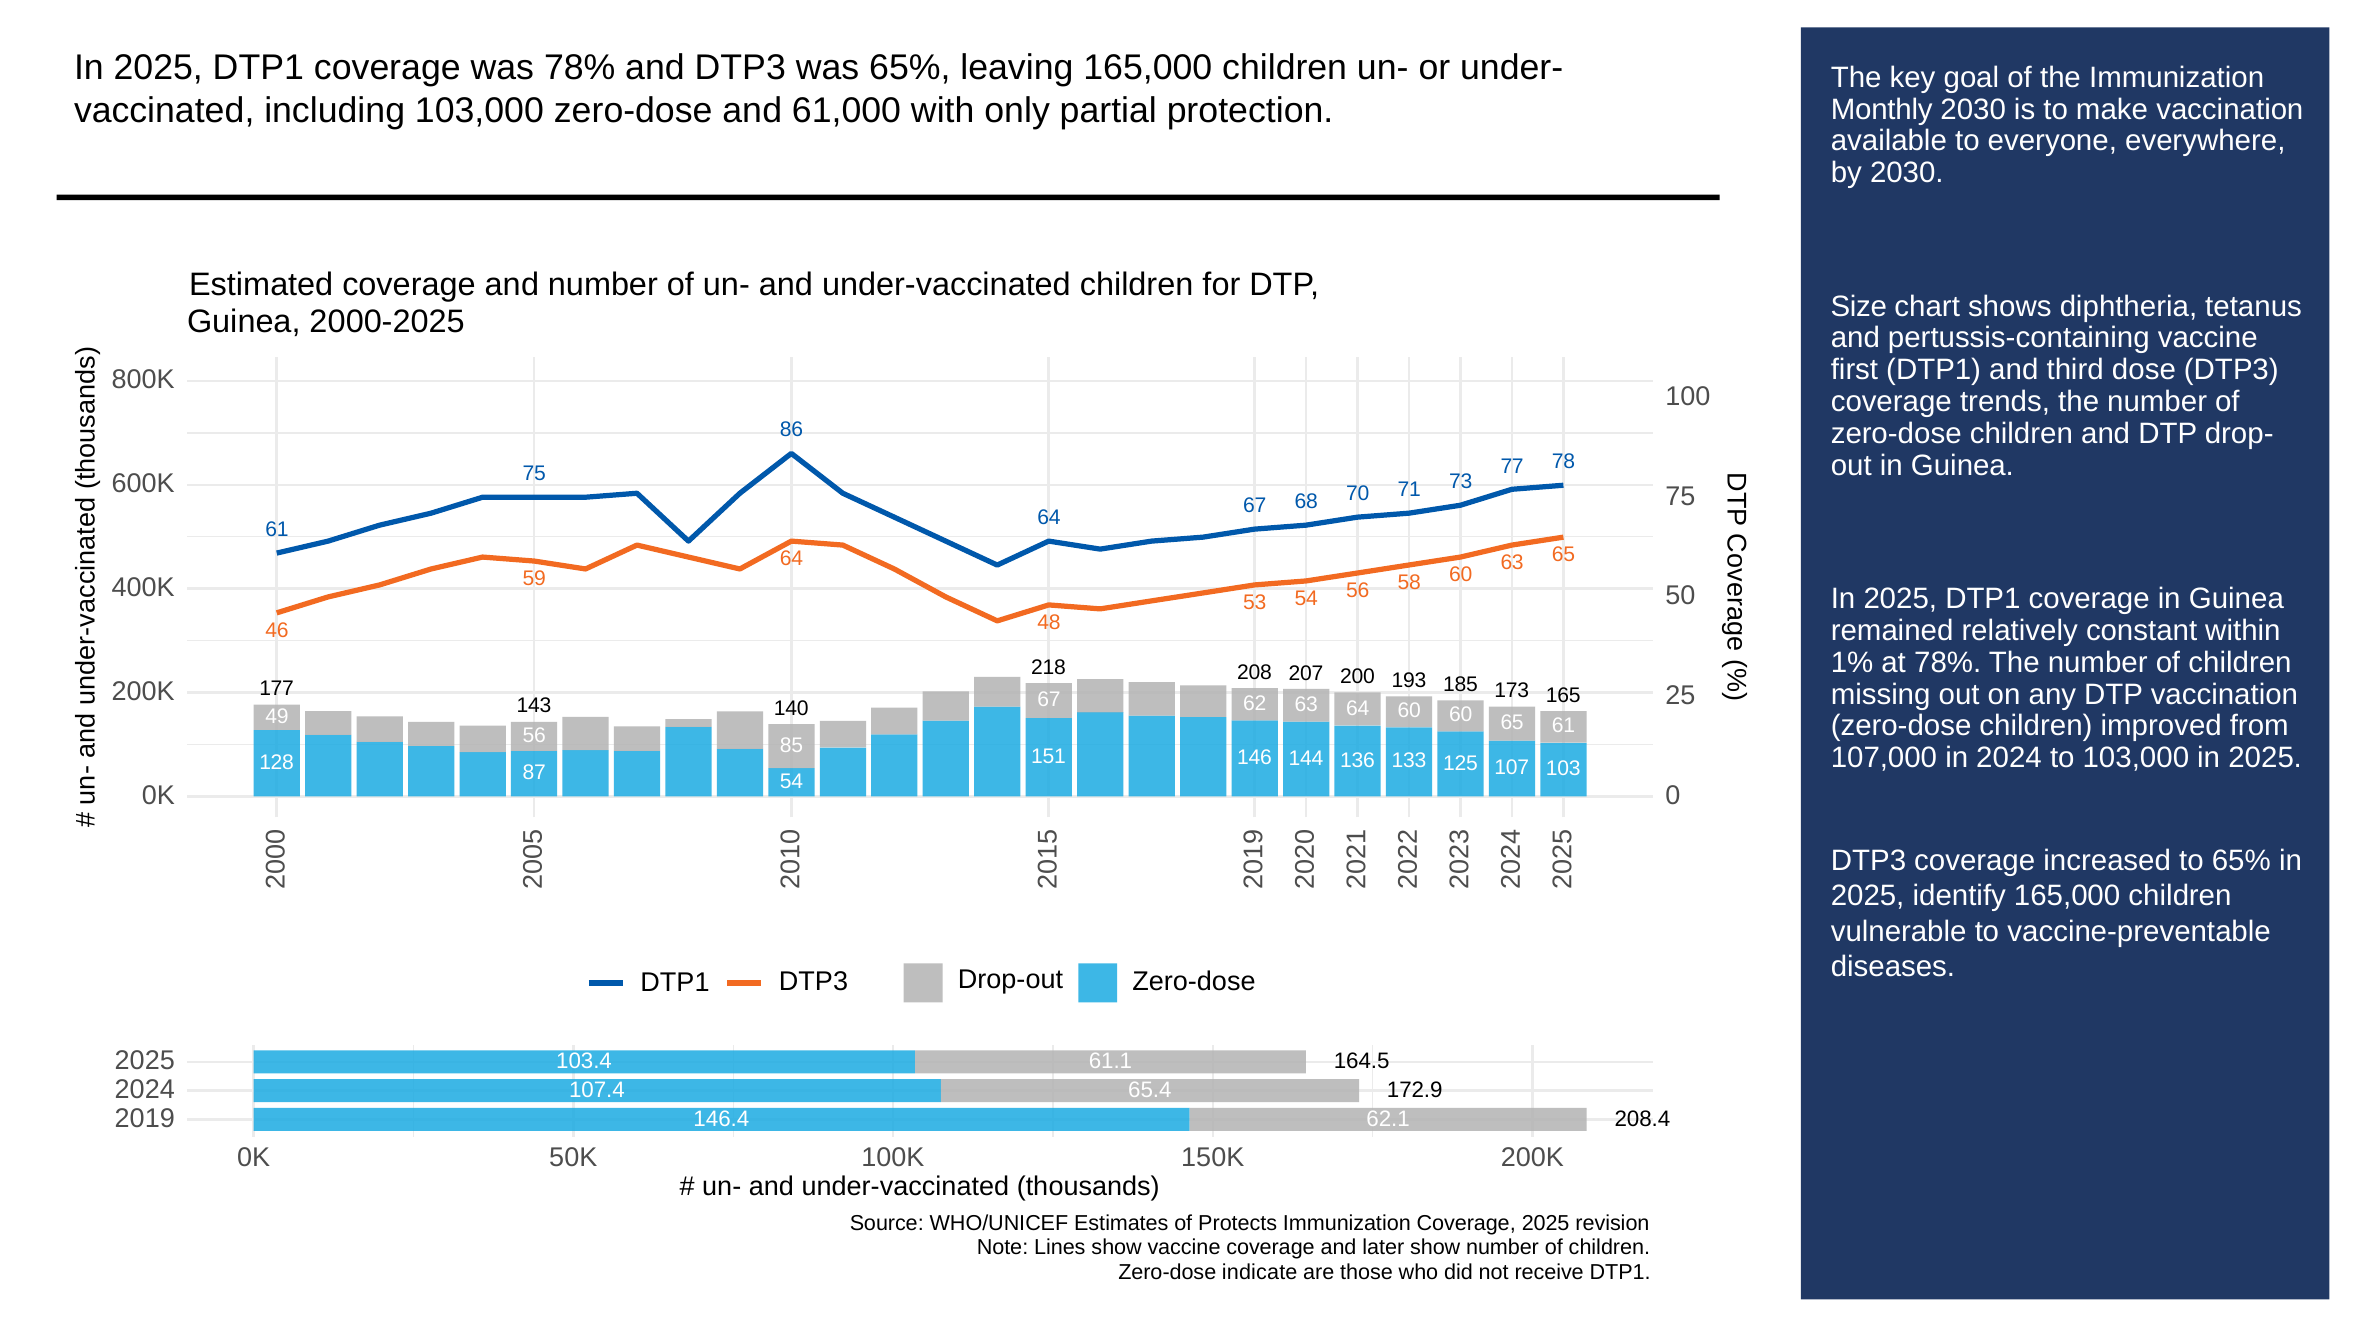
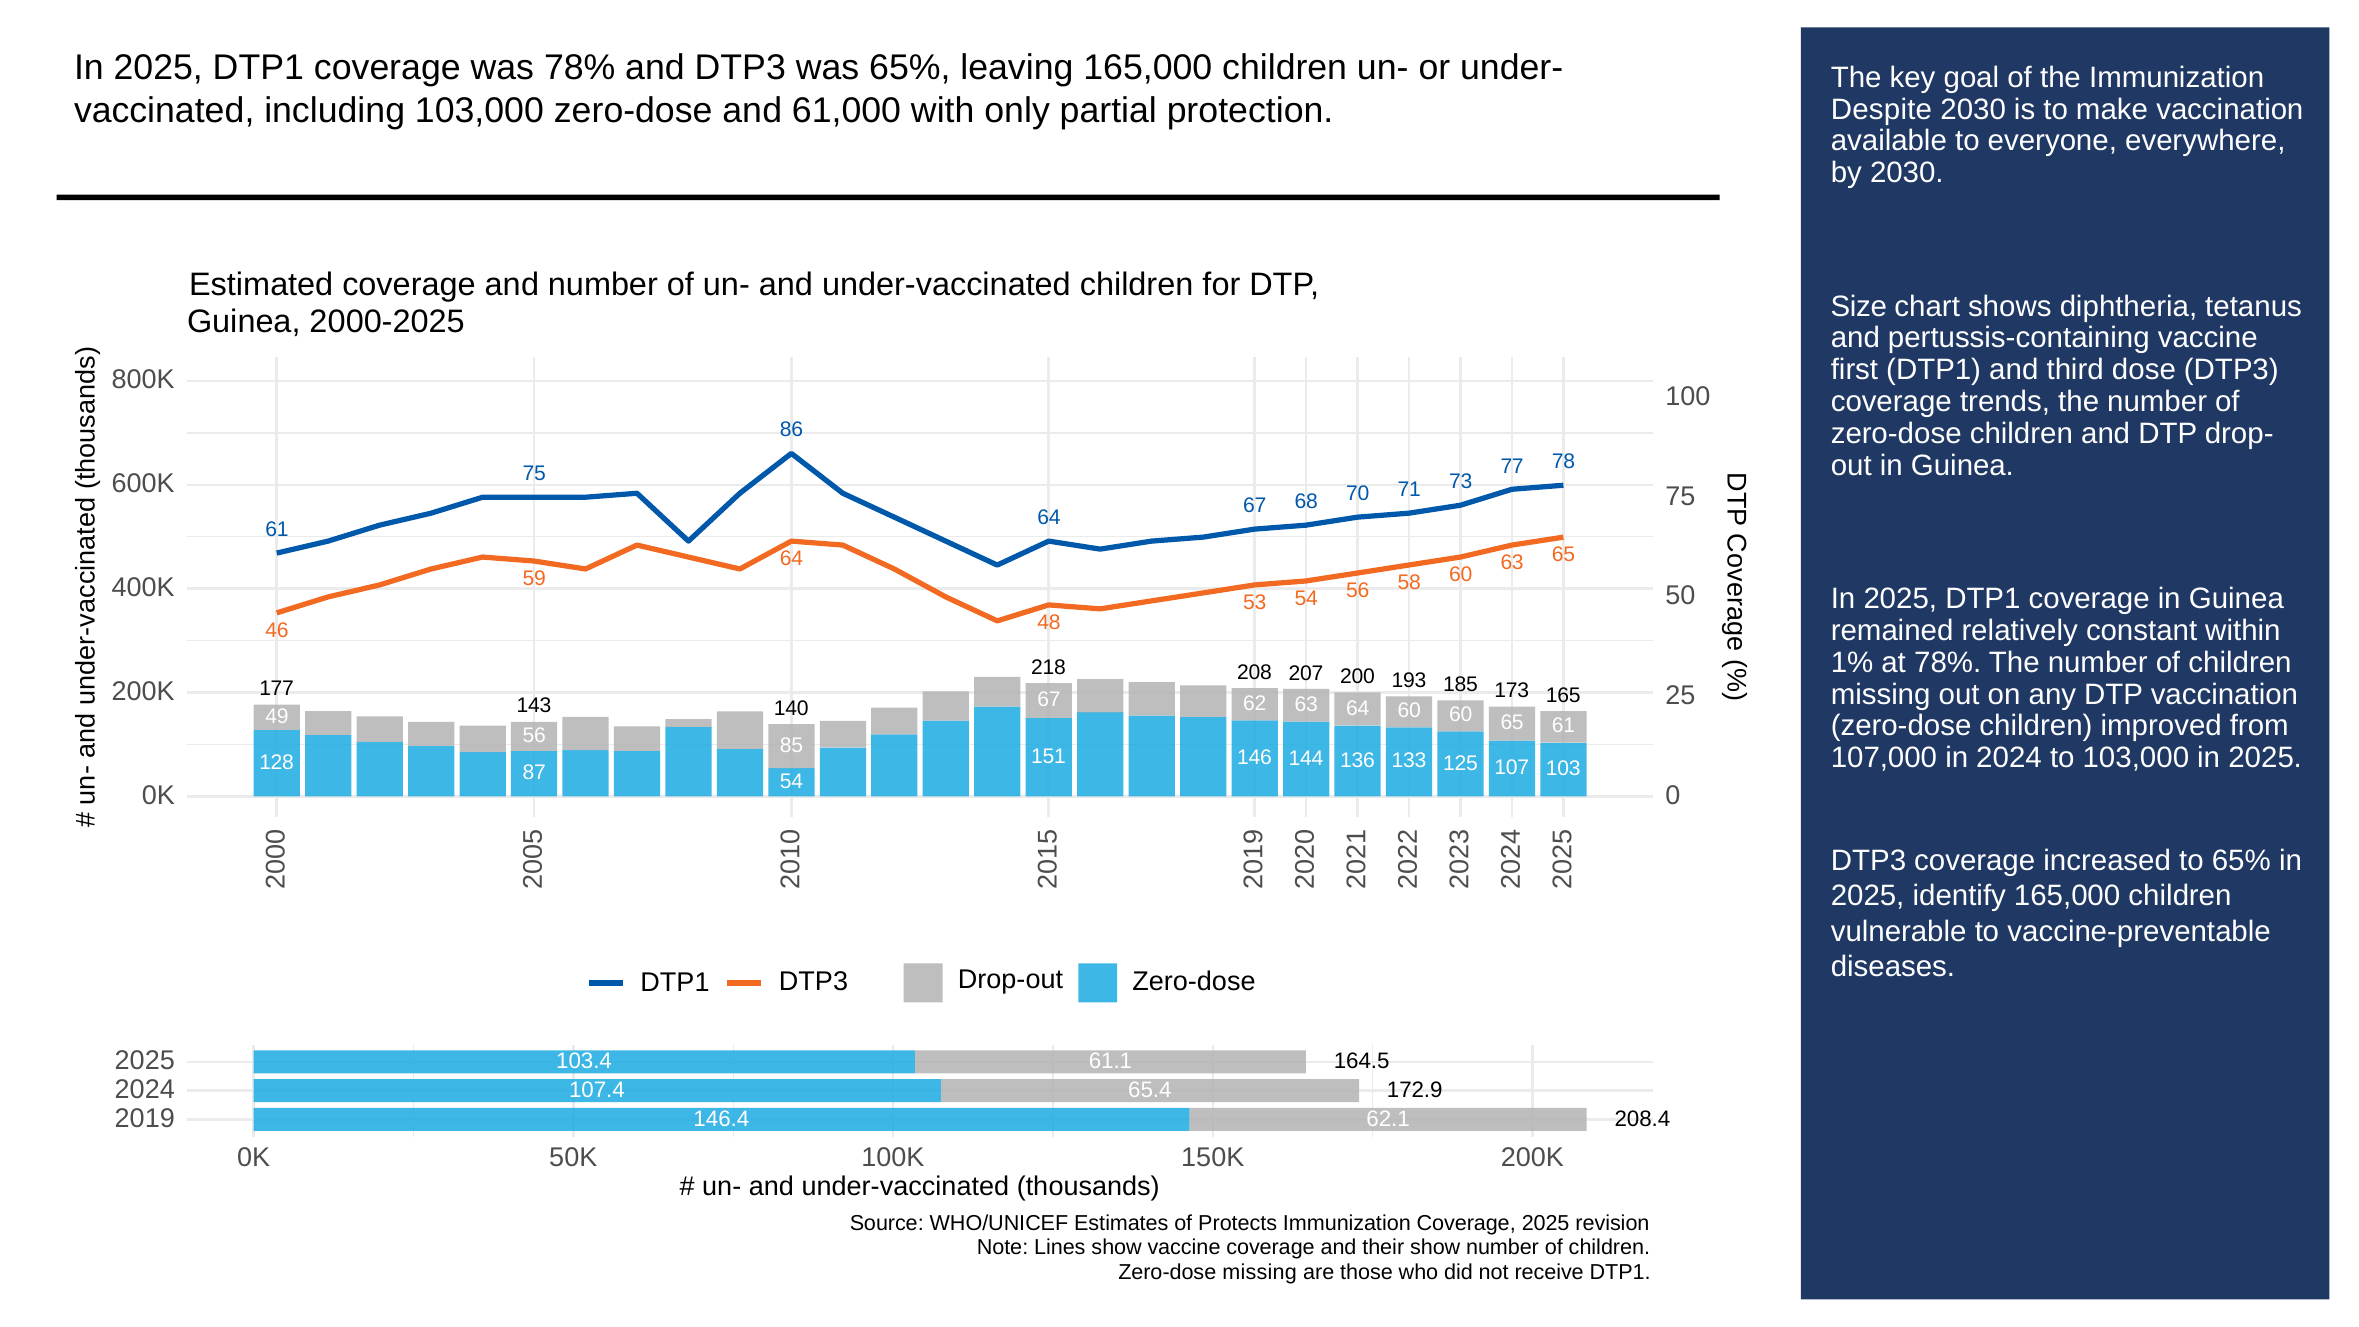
Monthly: Monthly -> Despite
later: later -> their
Zero-dose indicate: indicate -> missing
